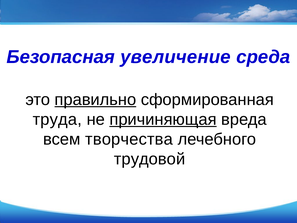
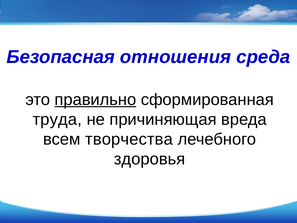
увеличение: увеличение -> отношения
причиняющая underline: present -> none
трудовой: трудовой -> здоровья
